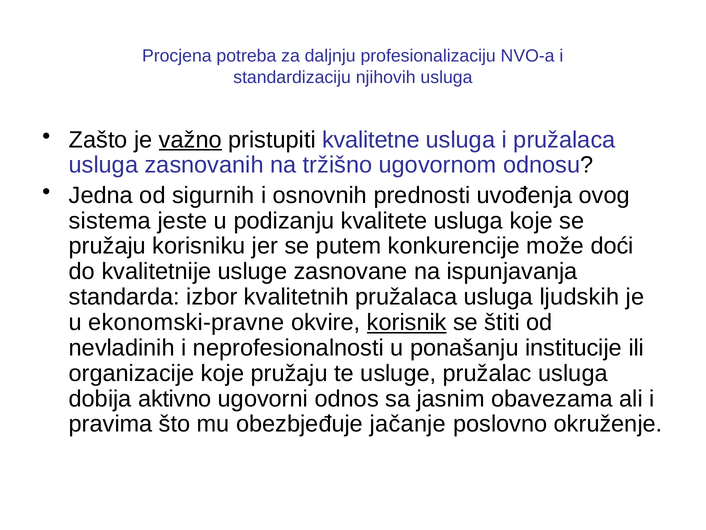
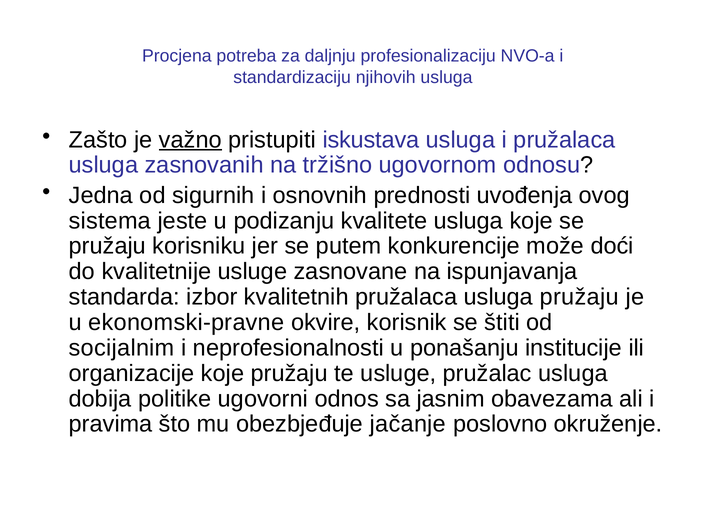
kvalitetne: kvalitetne -> iskustava
usluga ljudskih: ljudskih -> pružaju
korisnik underline: present -> none
nevladinih: nevladinih -> socijalnim
aktivno: aktivno -> politike
